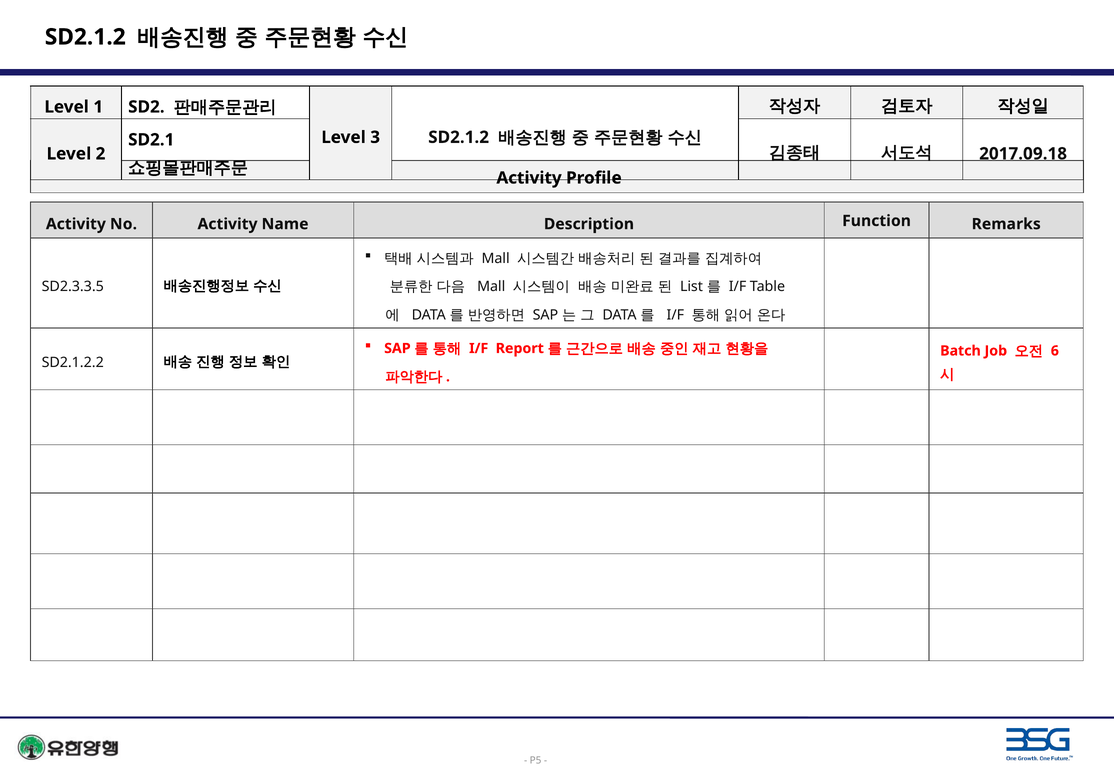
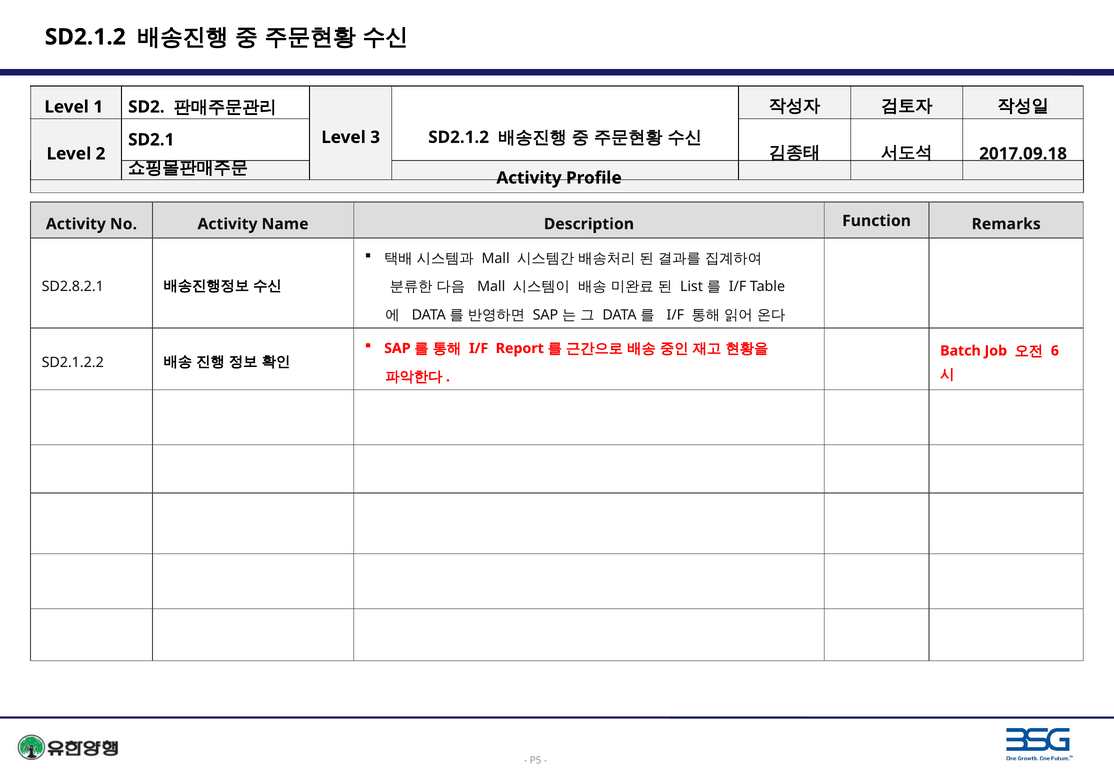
SD2.3.3.5: SD2.3.3.5 -> SD2.8.2.1
